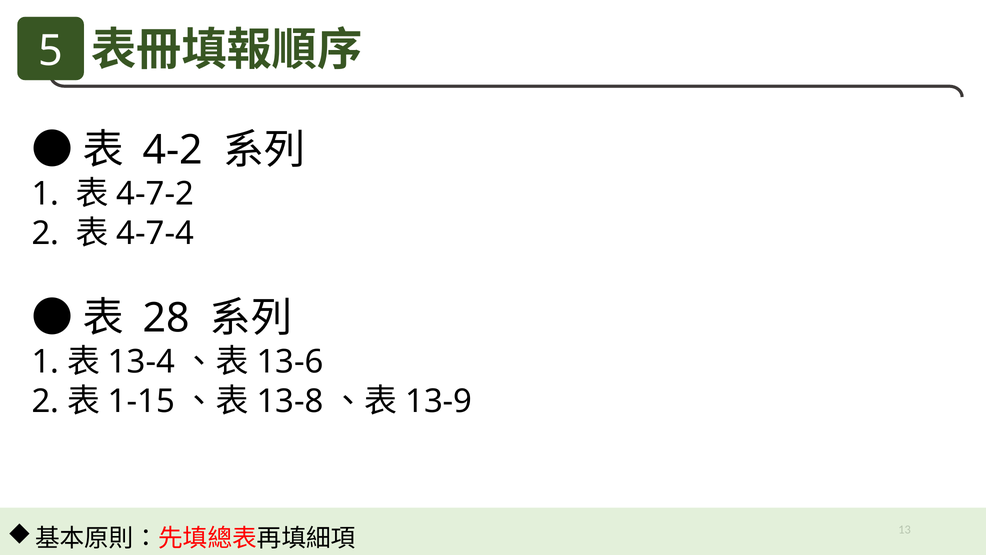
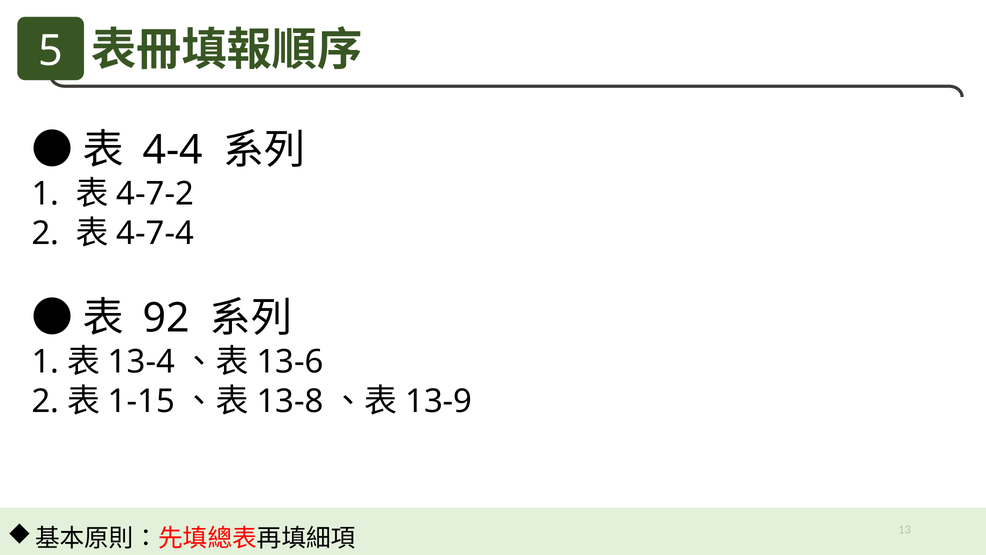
4-2: 4-2 -> 4-4
28: 28 -> 92
